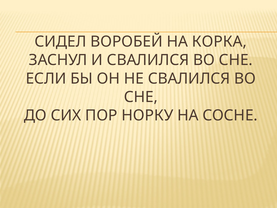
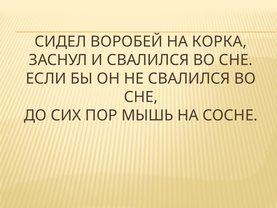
НОРКУ: НОРКУ -> МЫШЬ
